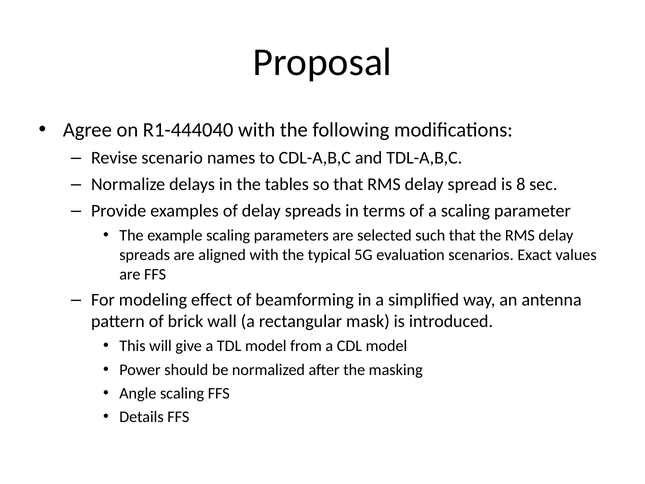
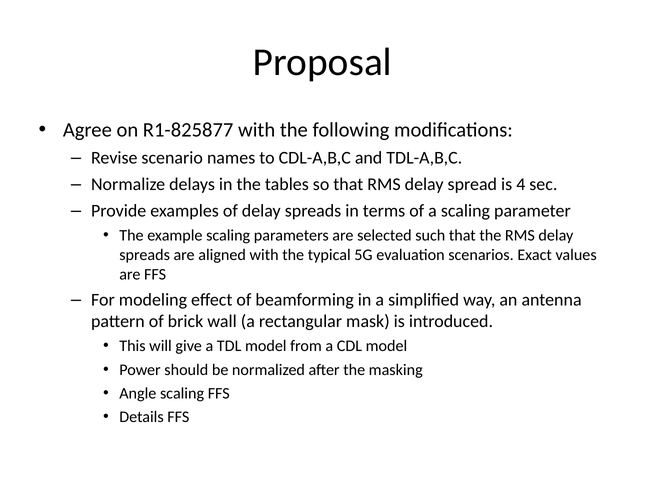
R1-444040: R1-444040 -> R1-825877
8: 8 -> 4
